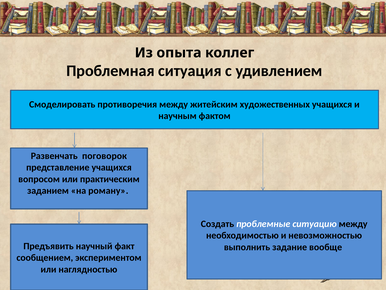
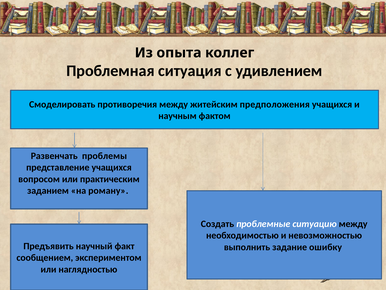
художественных: художественных -> предположения
поговорок: поговорок -> проблемы
вообще: вообще -> ошибку
